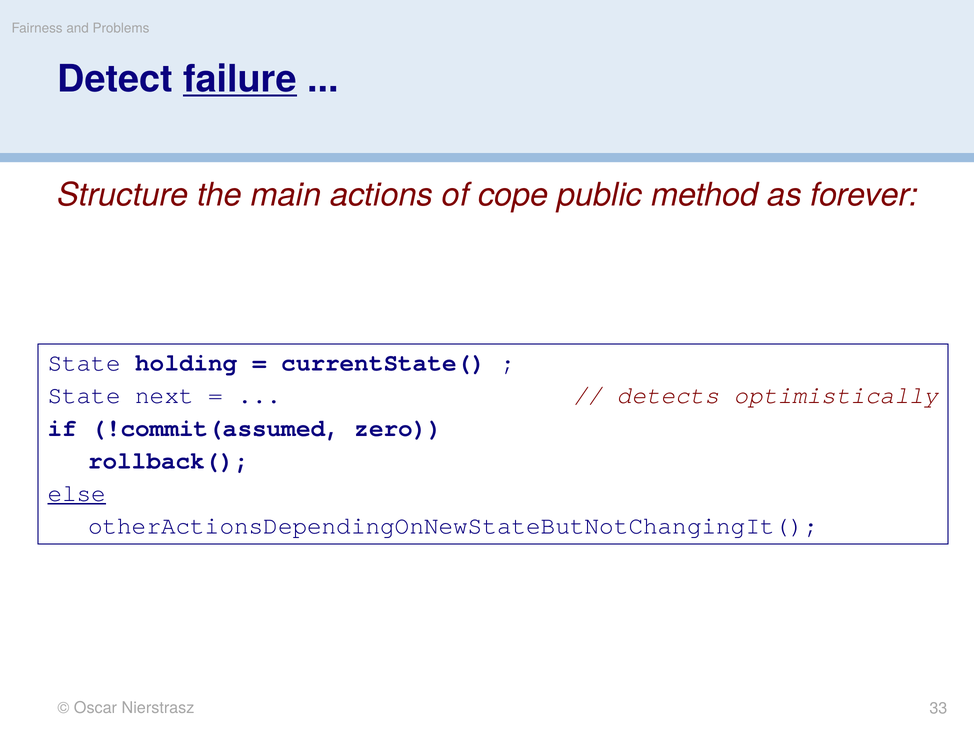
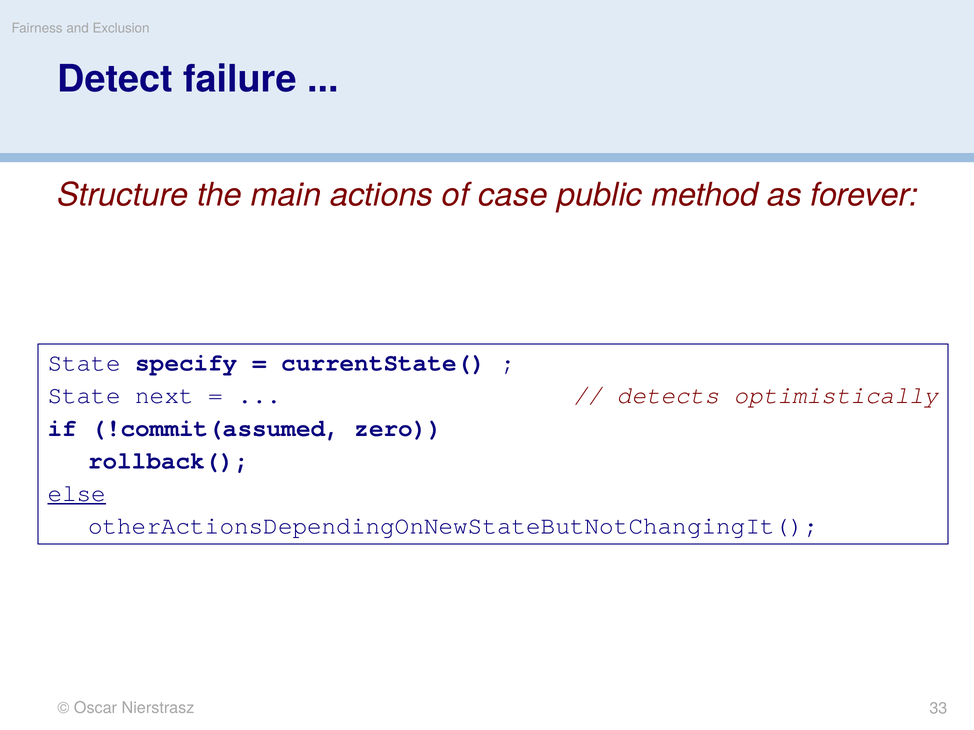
Problems: Problems -> Exclusion
failure underline: present -> none
cope: cope -> case
holding: holding -> specify
